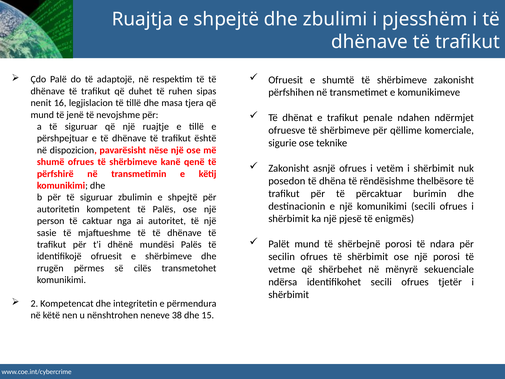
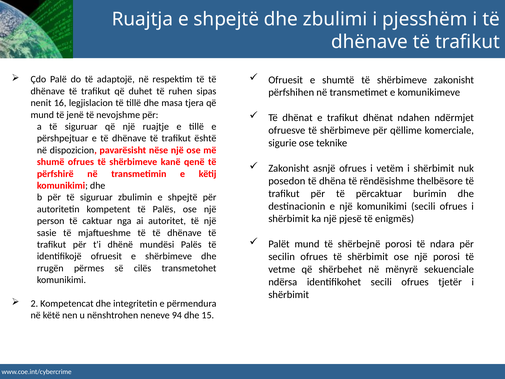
trafikut penale: penale -> dhënat
38: 38 -> 94
